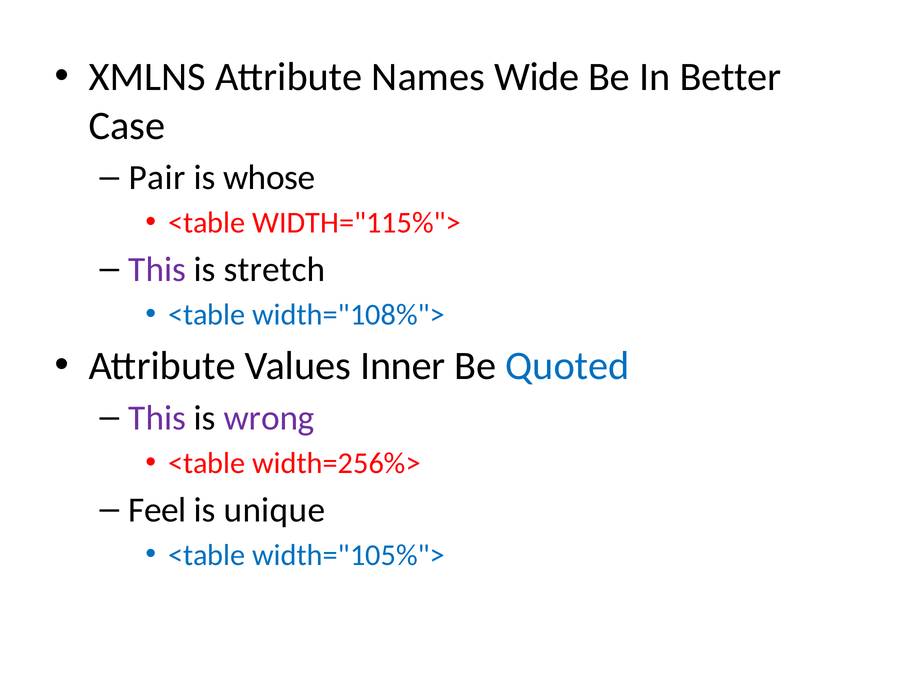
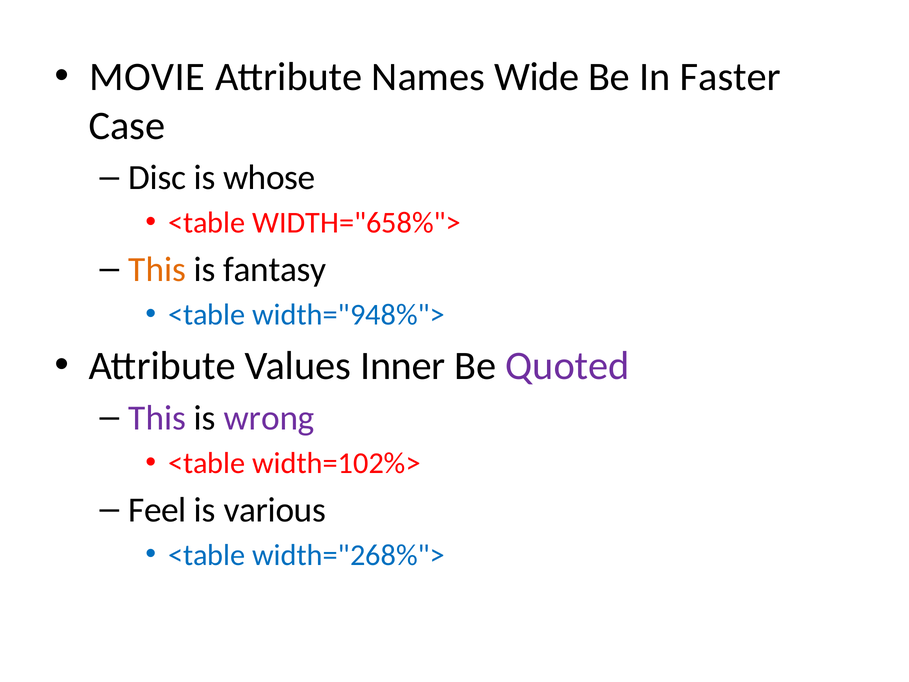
XMLNS: XMLNS -> MOVIE
Better: Better -> Faster
Pair: Pair -> Disc
WIDTH="115%">: WIDTH="115%"> -> WIDTH="658%">
This at (157, 270) colour: purple -> orange
stretch: stretch -> fantasy
width="108%">: width="108%"> -> width="948%">
Quoted colour: blue -> purple
width=256%>: width=256%> -> width=102%>
unique: unique -> various
width="105%">: width="105%"> -> width="268%">
